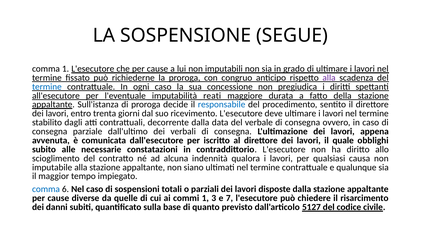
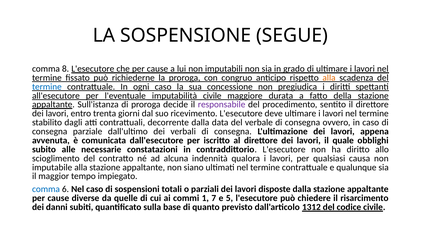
comma 1: 1 -> 8
alla at (329, 78) colour: purple -> orange
imputabilità reati: reati -> civile
responsabile colour: blue -> purple
3: 3 -> 7
7: 7 -> 5
5127: 5127 -> 1312
